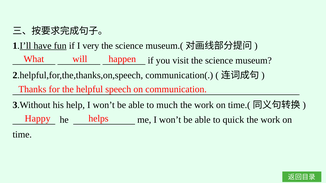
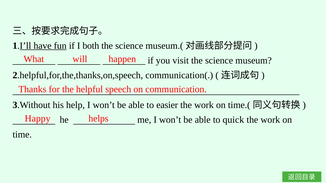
very: very -> both
much: much -> easier
